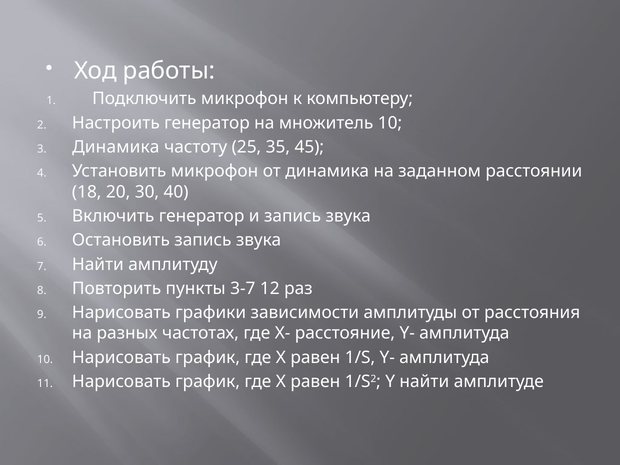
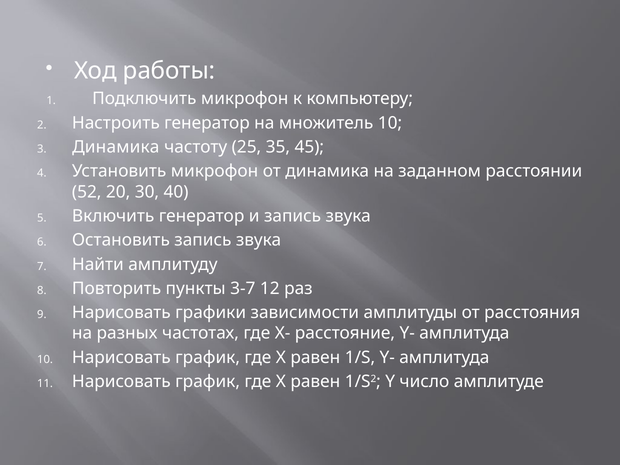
18: 18 -> 52
Y найти: найти -> число
